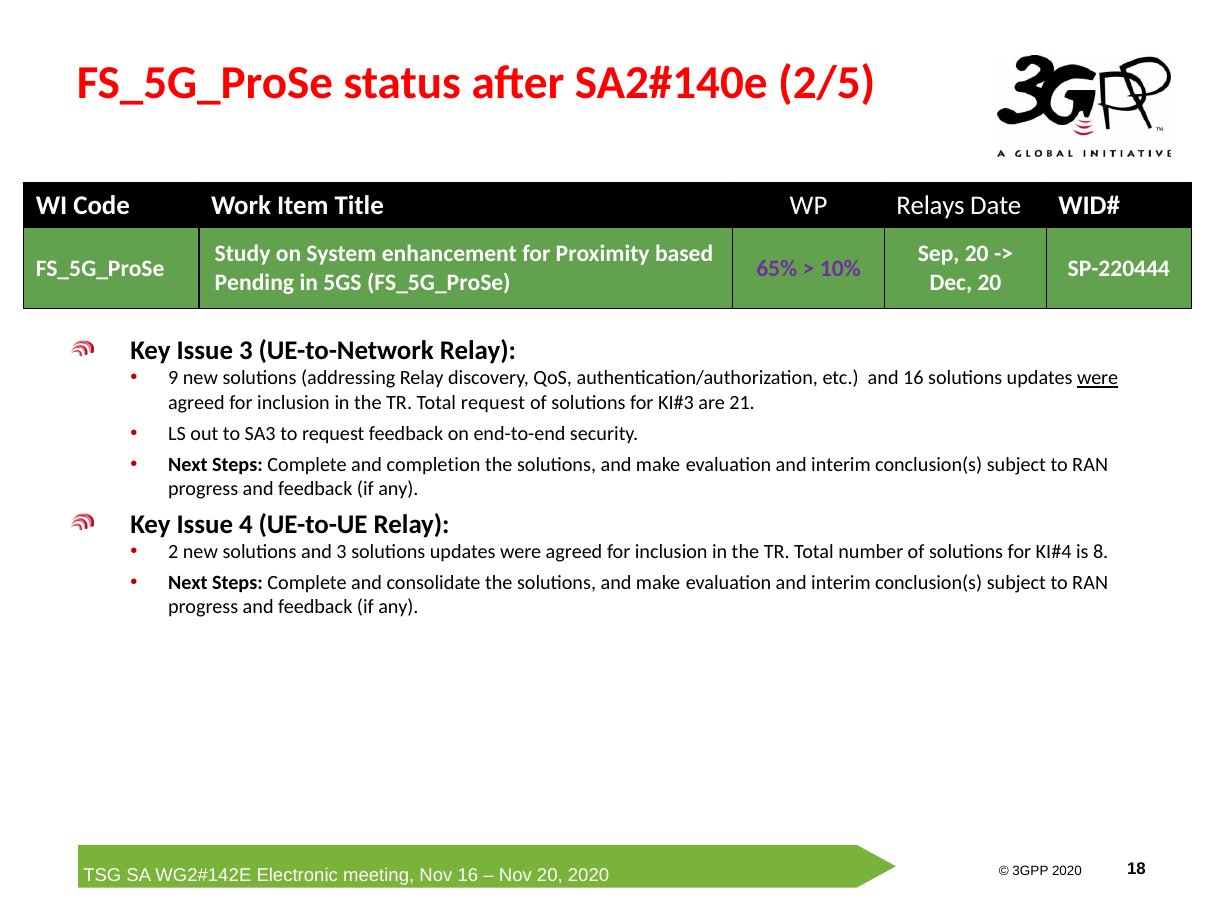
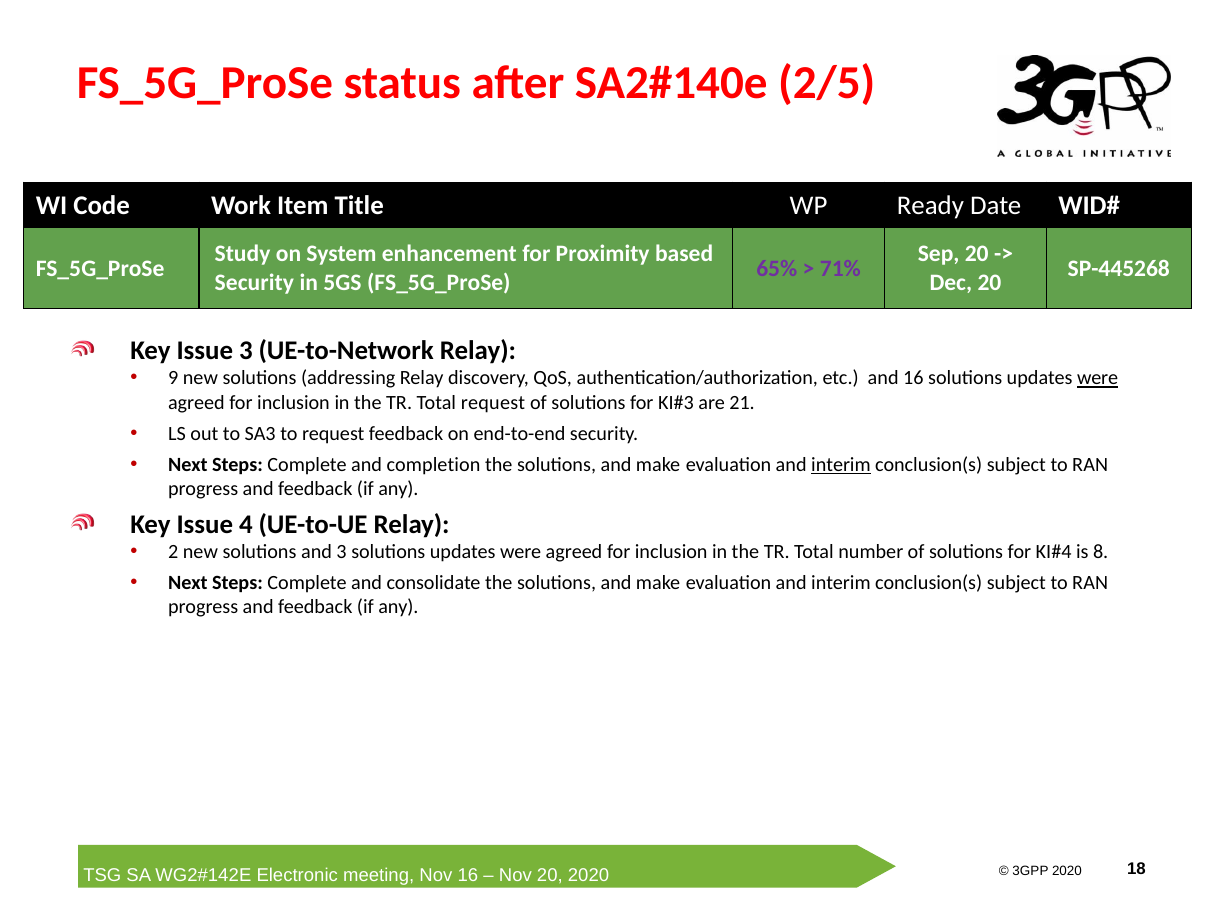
Relays: Relays -> Ready
10%: 10% -> 71%
SP-220444: SP-220444 -> SP-445268
Pending at (254, 283): Pending -> Security
interim at (841, 464) underline: none -> present
